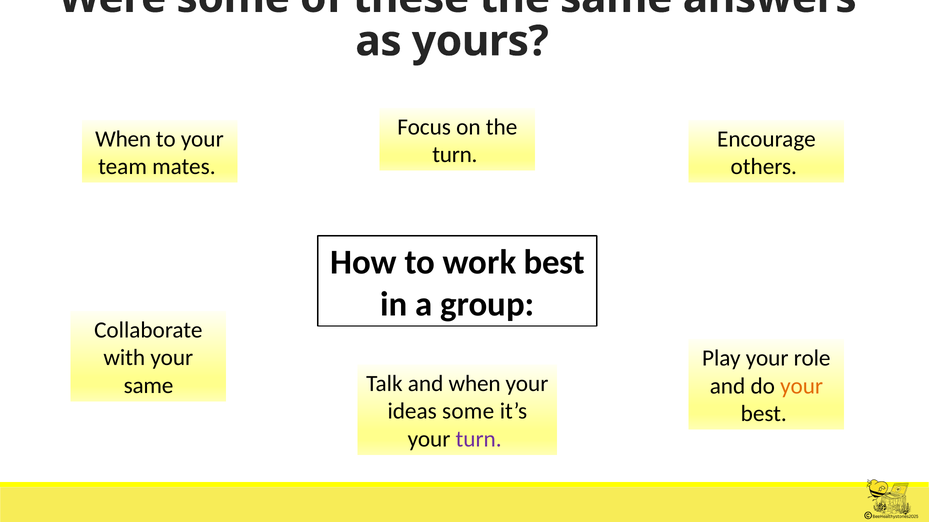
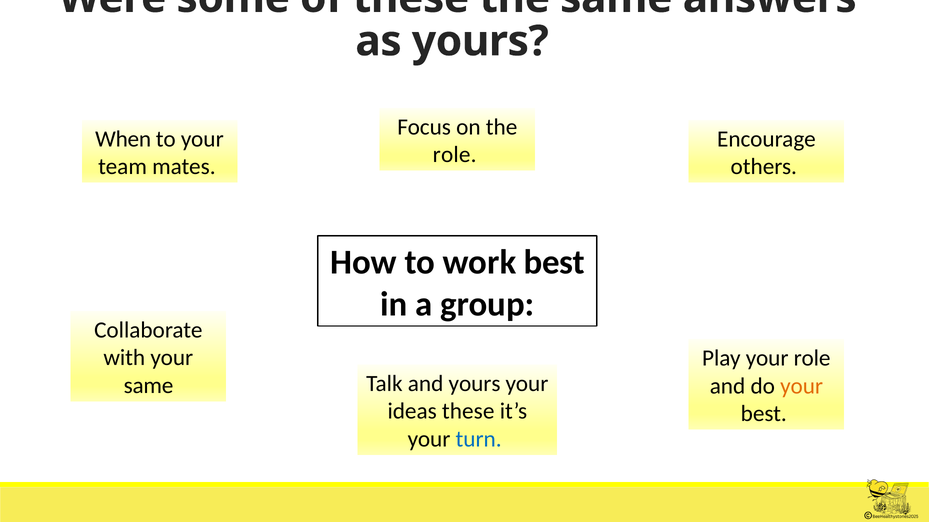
turn at (455, 155): turn -> role
and when: when -> yours
ideas some: some -> these
turn at (479, 440) colour: purple -> blue
